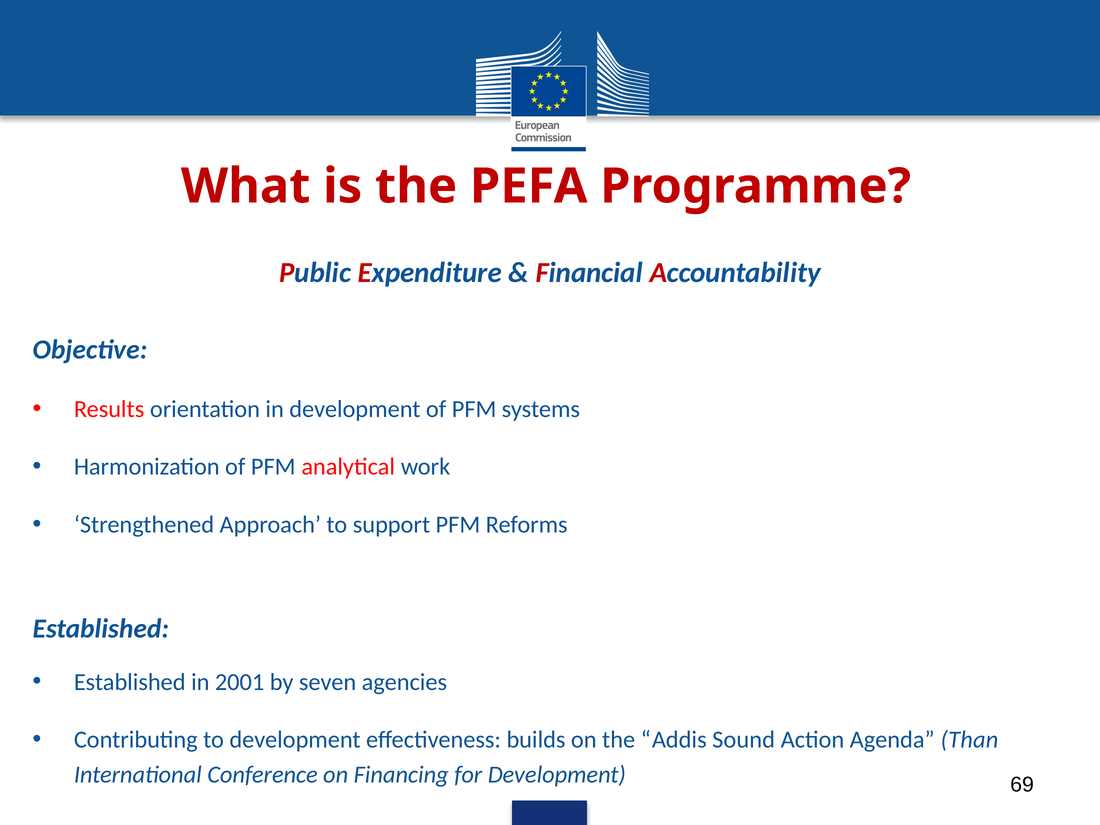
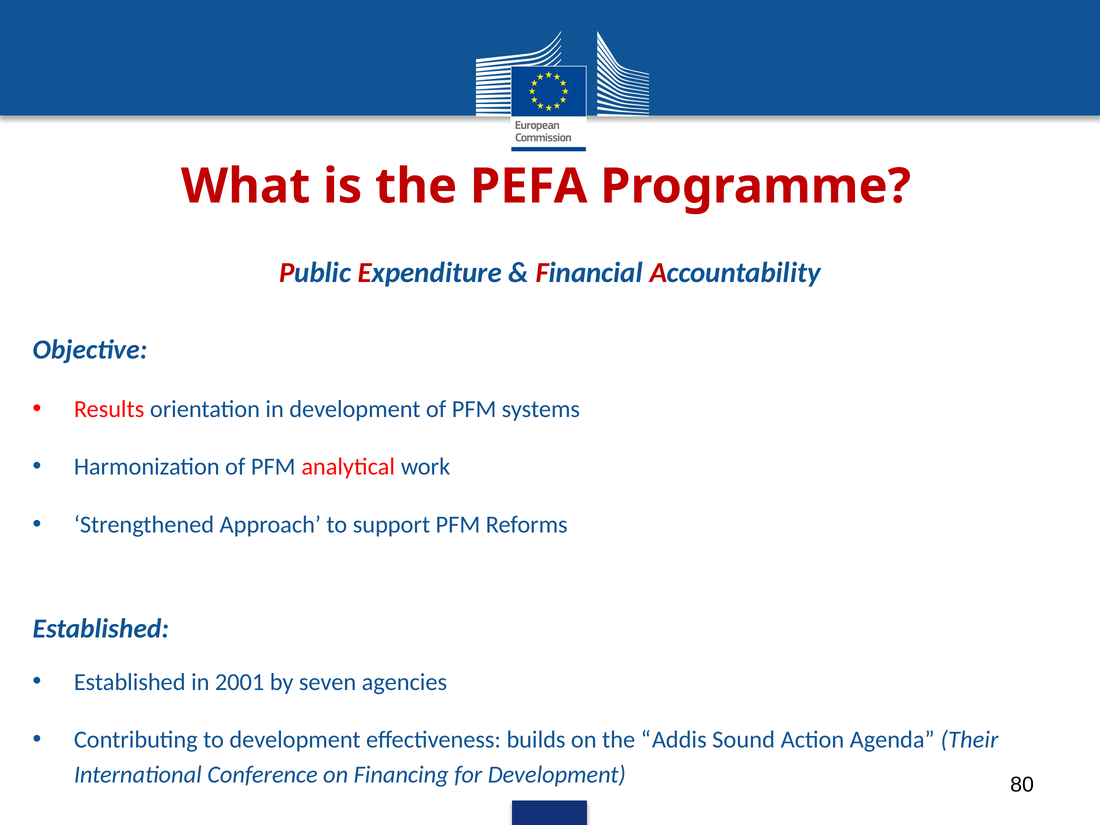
Than: Than -> Their
69: 69 -> 80
